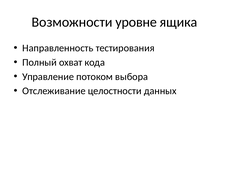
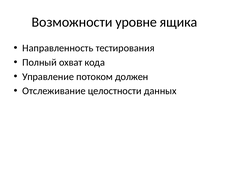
выбора: выбора -> должен
